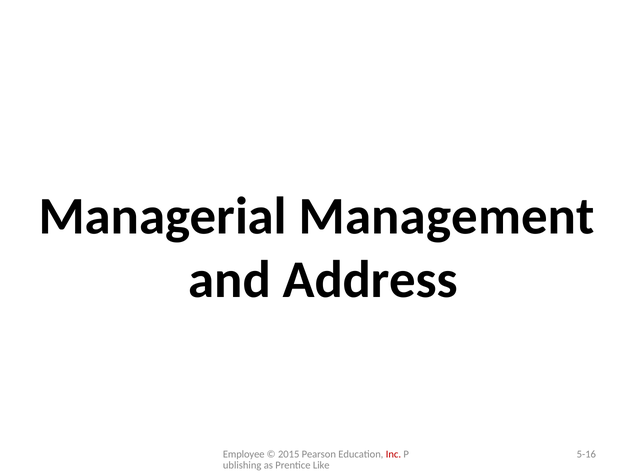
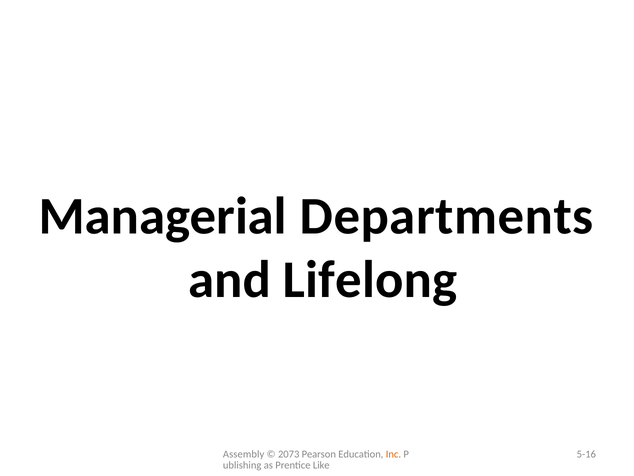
Management: Management -> Departments
Address: Address -> Lifelong
Employee: Employee -> Assembly
2015: 2015 -> 2073
Inc colour: red -> orange
